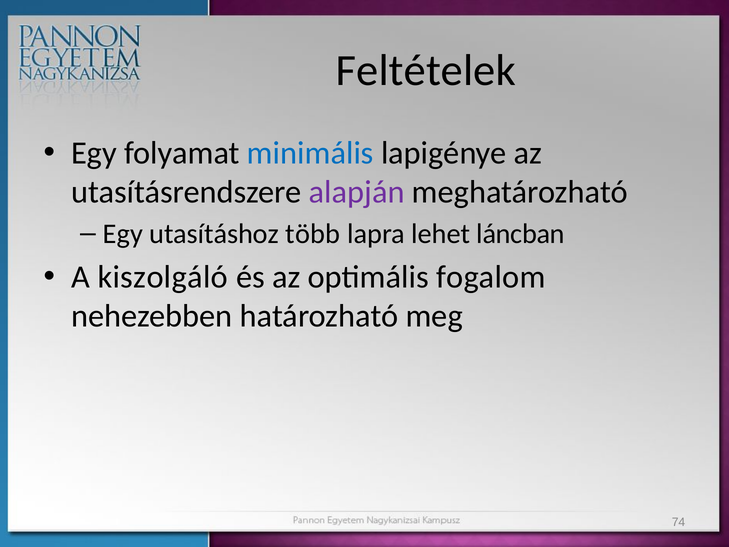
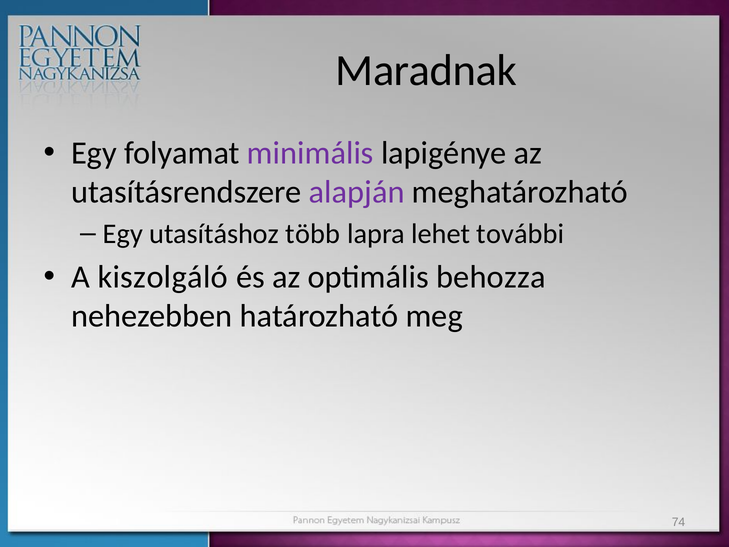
Feltételek: Feltételek -> Maradnak
minimális colour: blue -> purple
láncban: láncban -> további
fogalom: fogalom -> behozza
